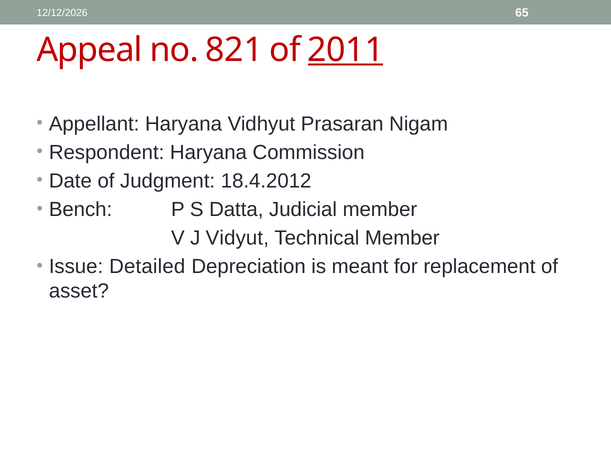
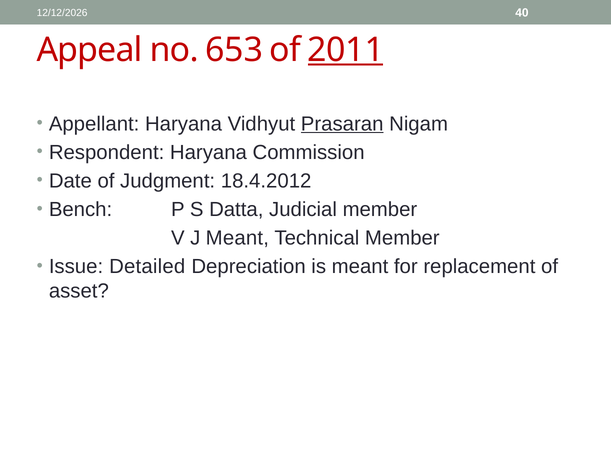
65: 65 -> 40
821: 821 -> 653
Prasaran underline: none -> present
J Vidyut: Vidyut -> Meant
